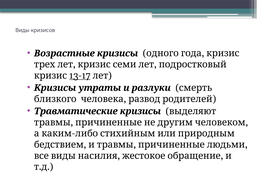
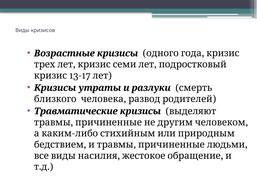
13-17 underline: present -> none
